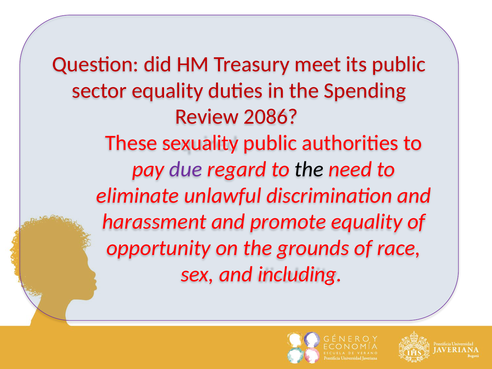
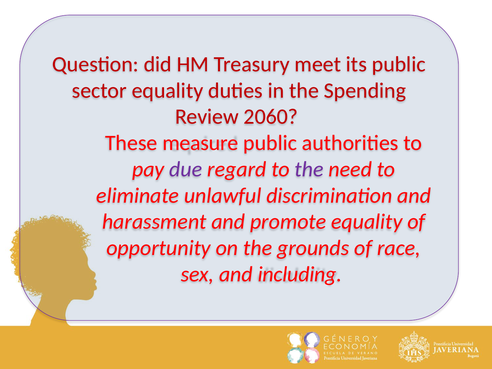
2086: 2086 -> 2060
sexuality: sexuality -> measure
the at (309, 169) colour: black -> purple
